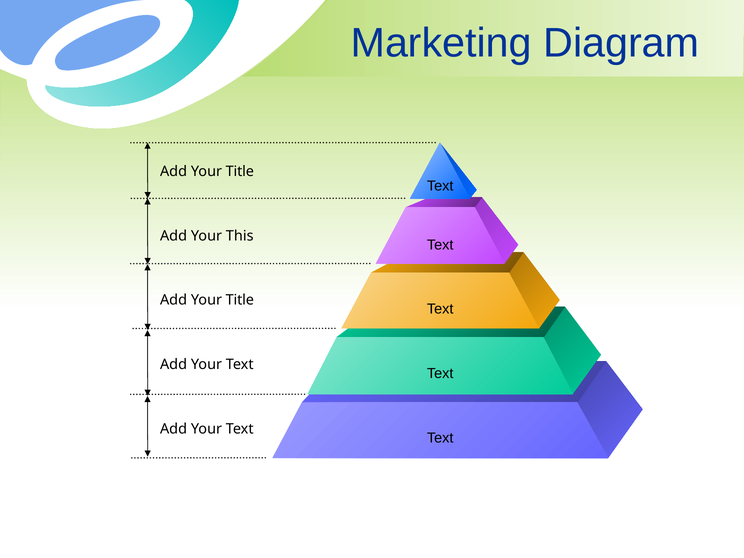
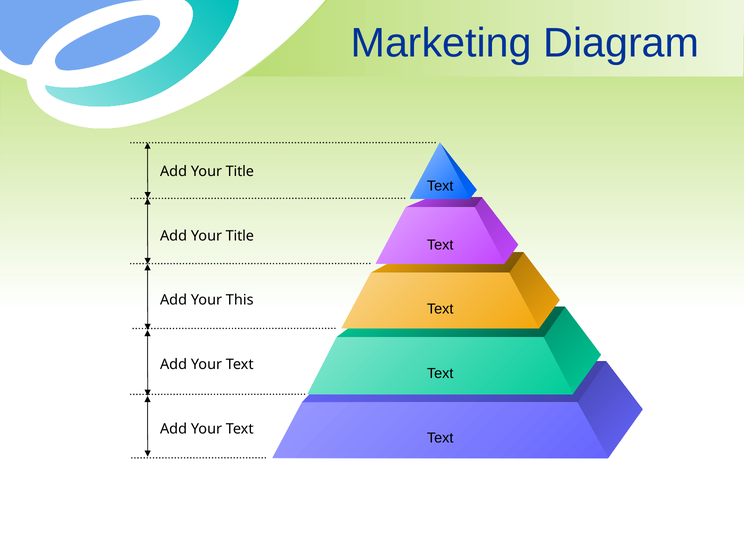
This at (240, 236): This -> Title
Title at (240, 300): Title -> This
